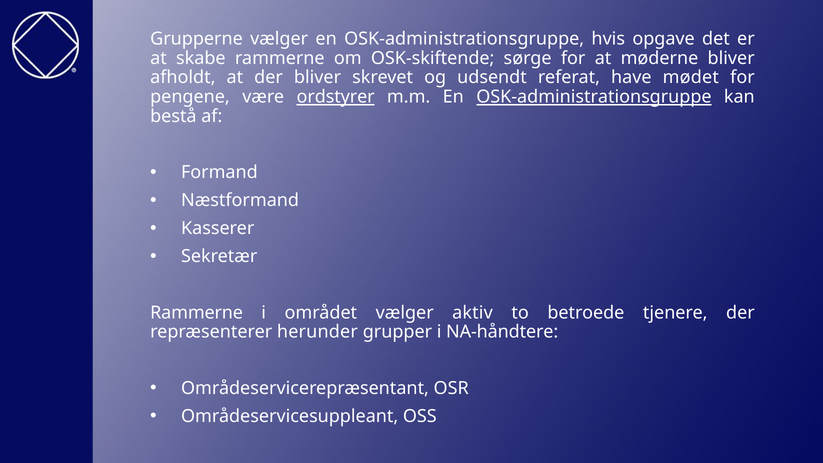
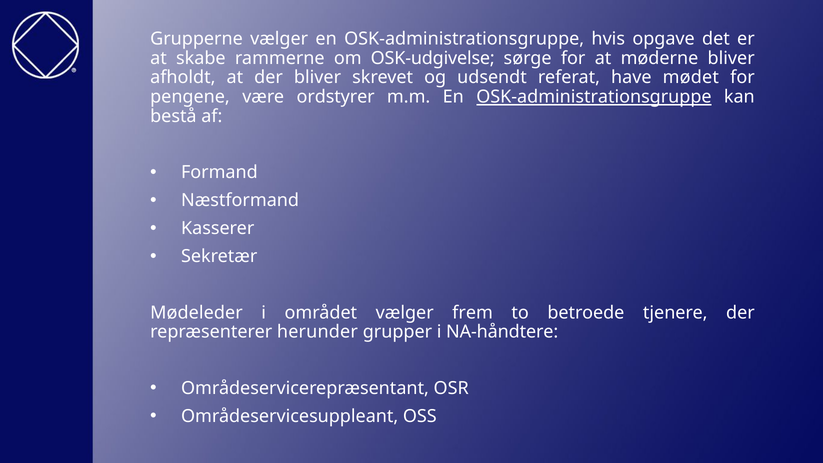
OSK-skiftende: OSK-skiftende -> OSK-udgivelse
ordstyrer underline: present -> none
Rammerne at (197, 313): Rammerne -> Mødeleder
aktiv: aktiv -> frem
